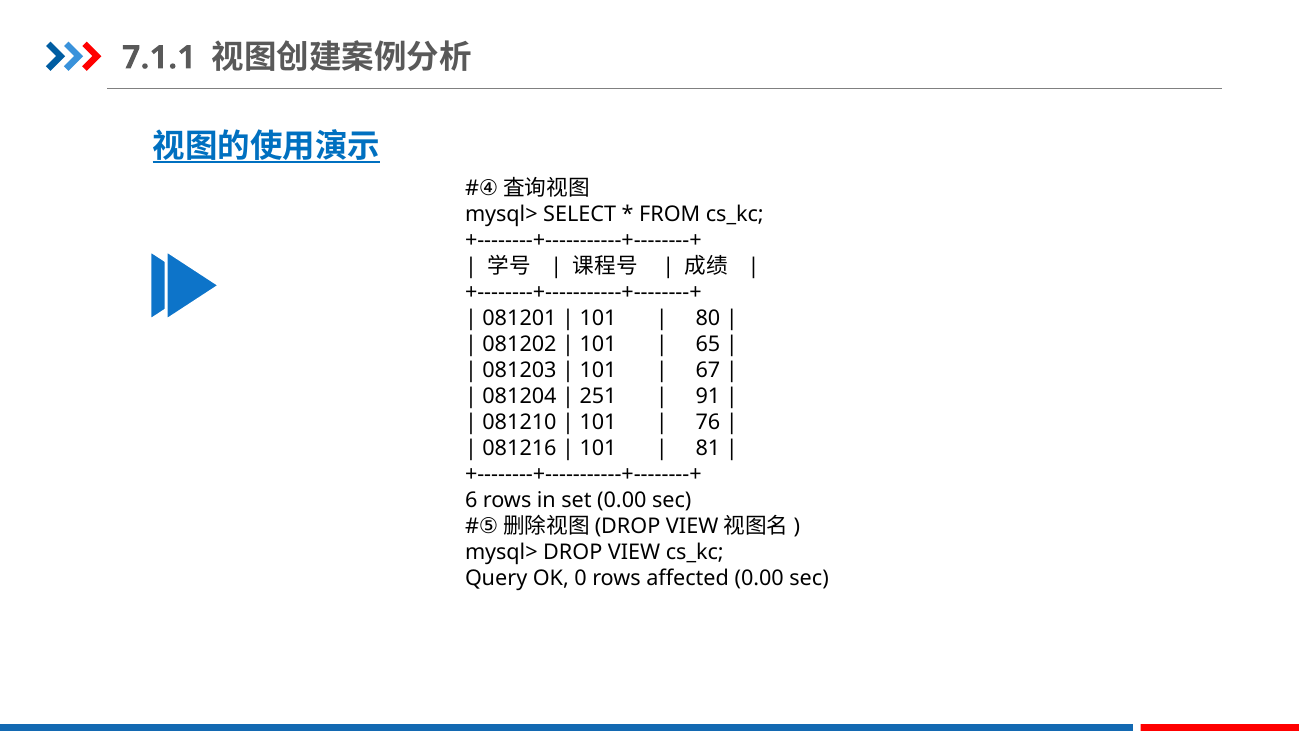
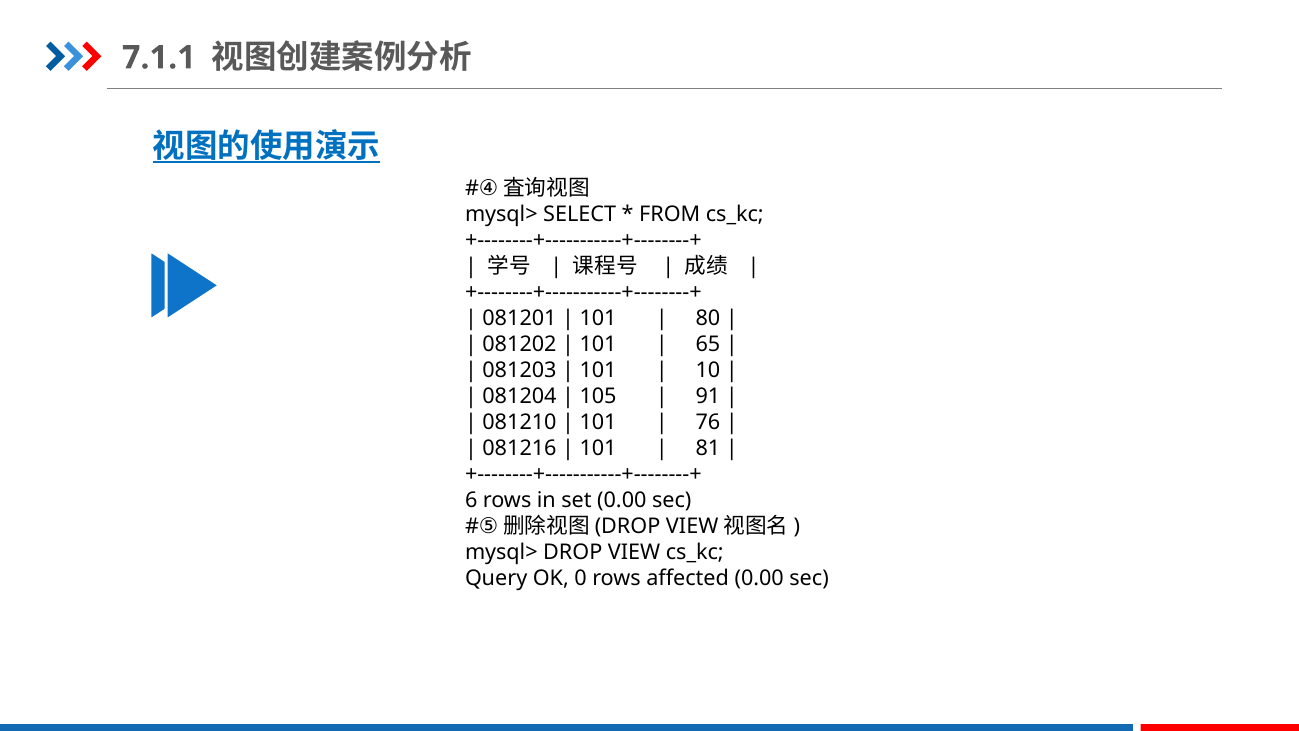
67: 67 -> 10
251: 251 -> 105
